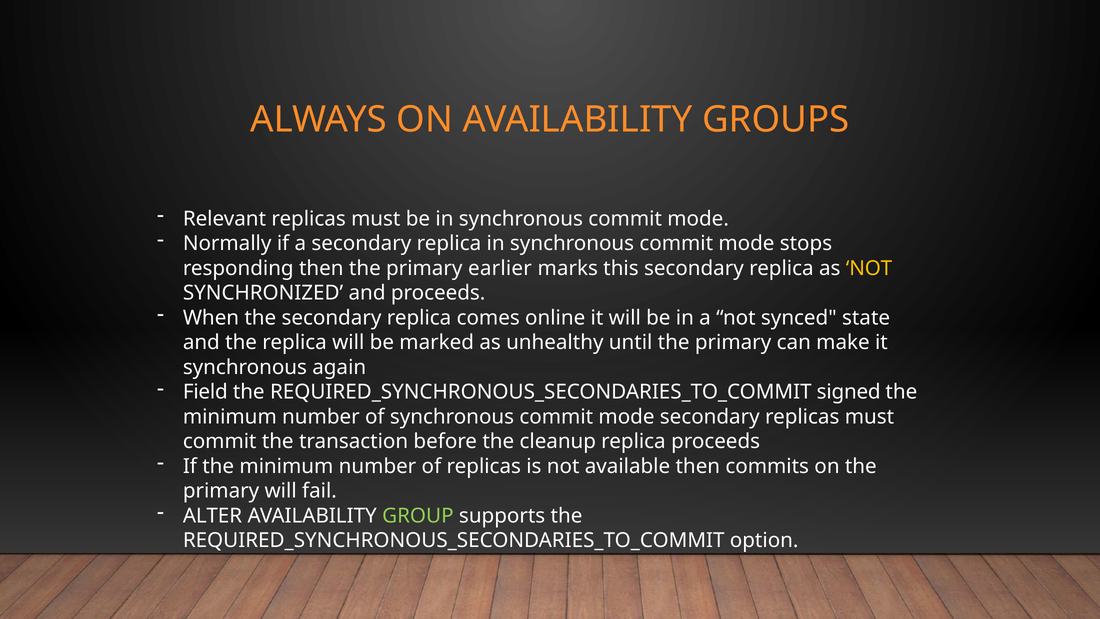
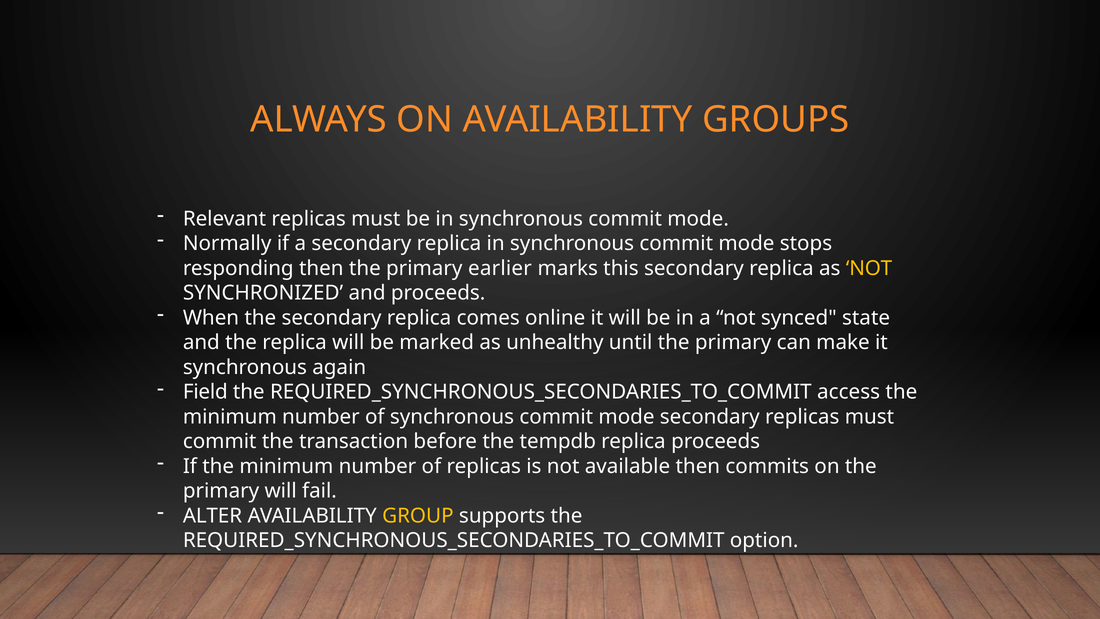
signed: signed -> access
cleanup: cleanup -> tempdb
GROUP colour: light green -> yellow
